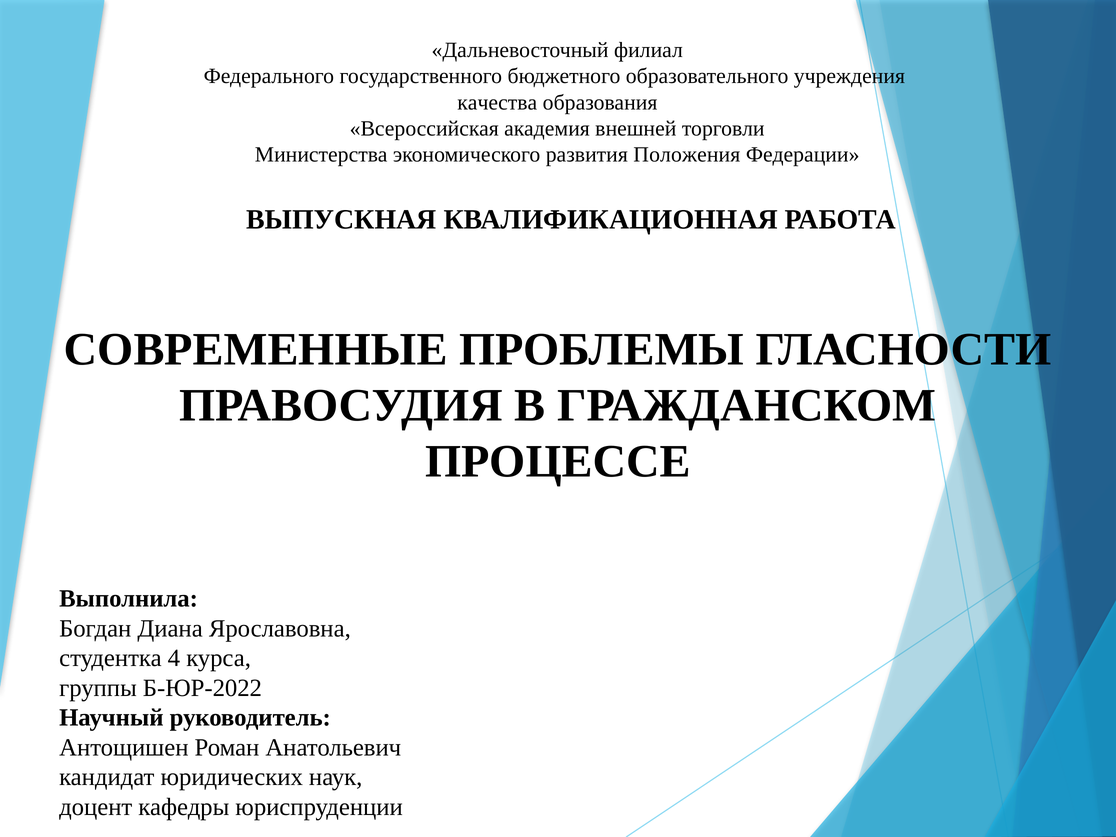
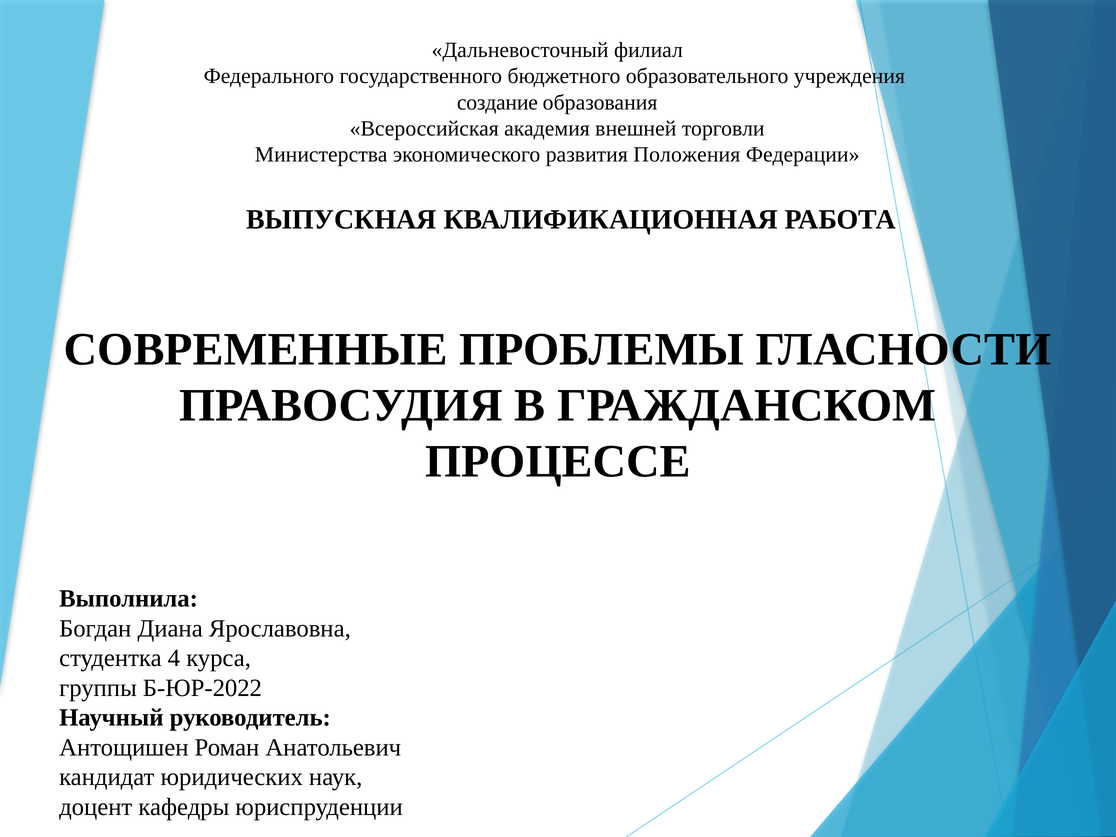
качества: качества -> создание
